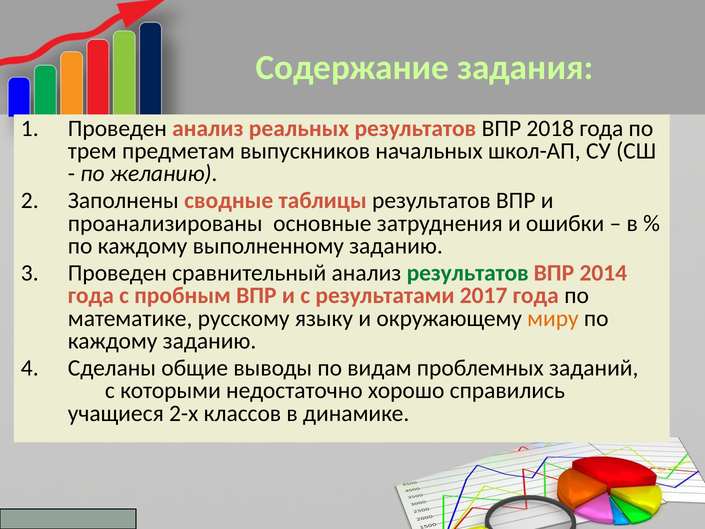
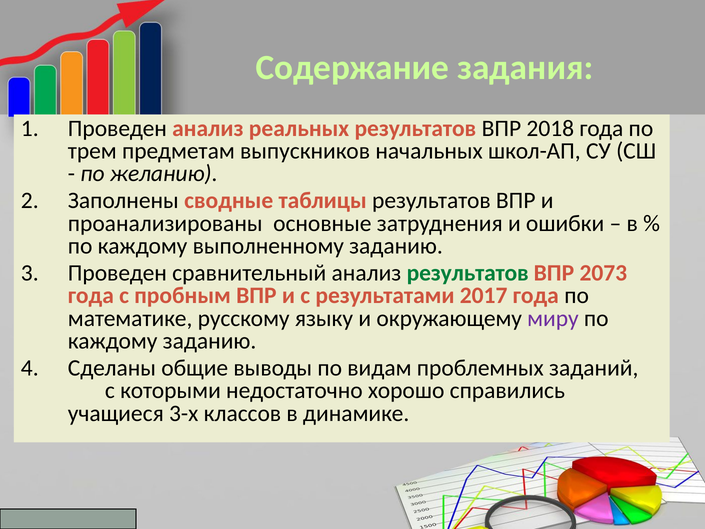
2014: 2014 -> 2073
миру colour: orange -> purple
2-х: 2-х -> 3-х
